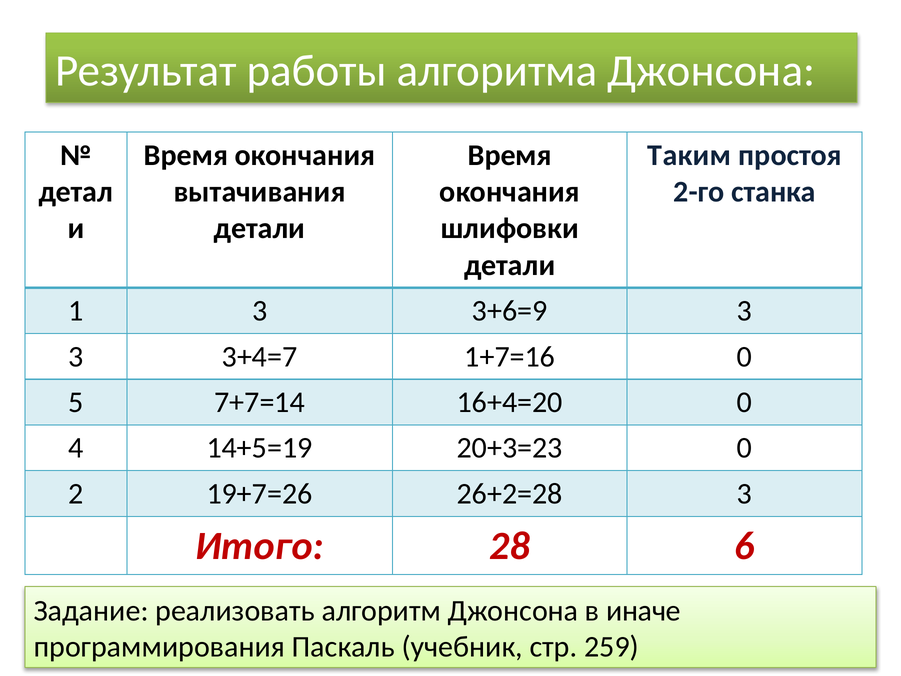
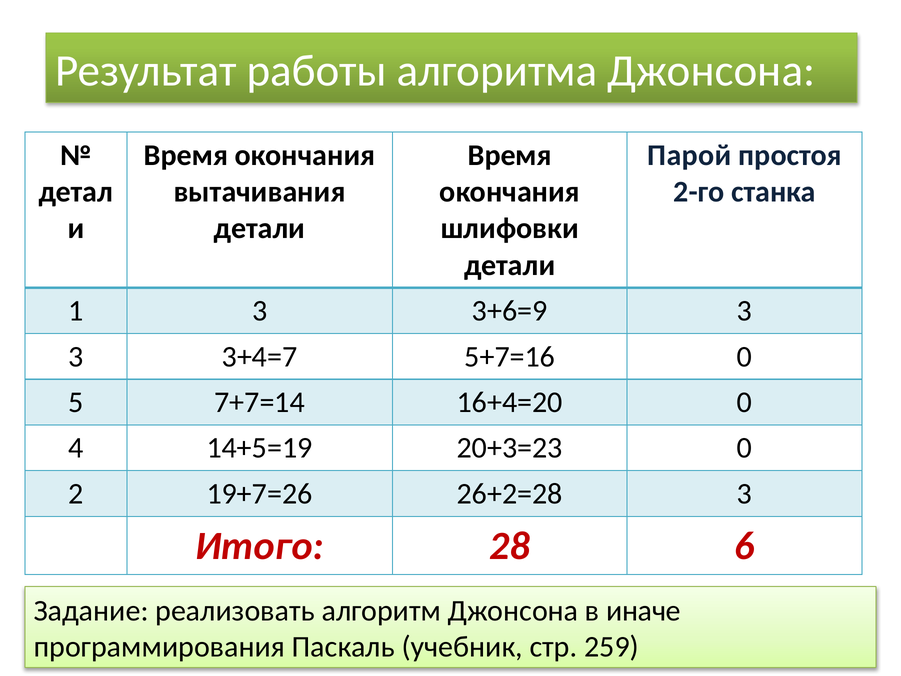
Таким: Таким -> Парой
1+7=16: 1+7=16 -> 5+7=16
